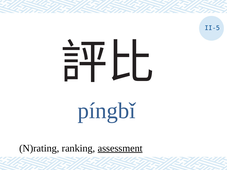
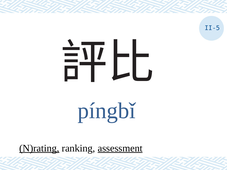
N)rating underline: none -> present
